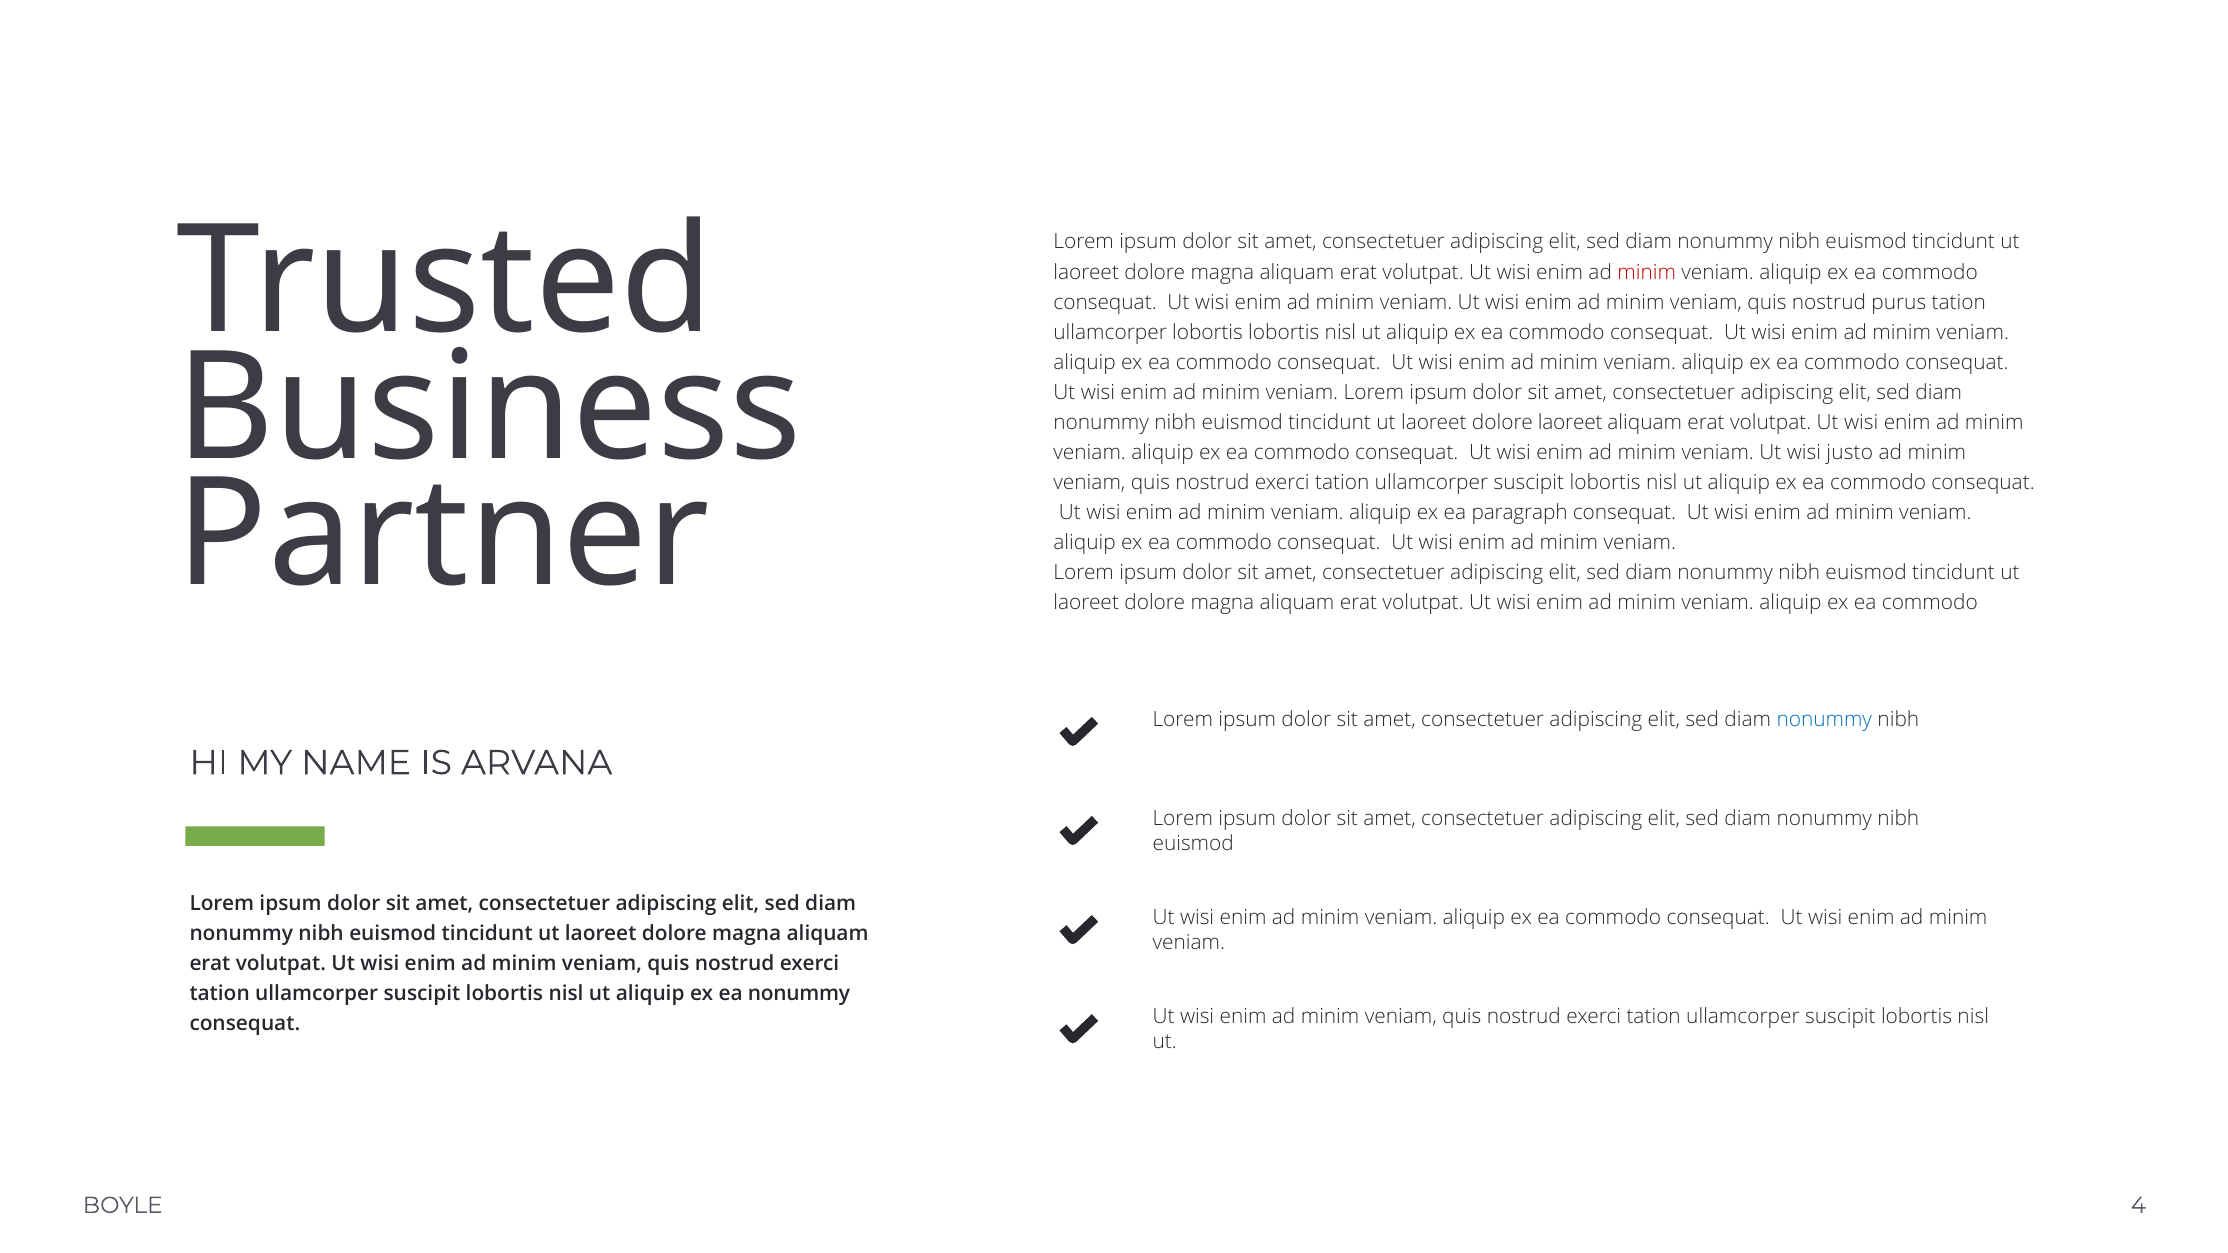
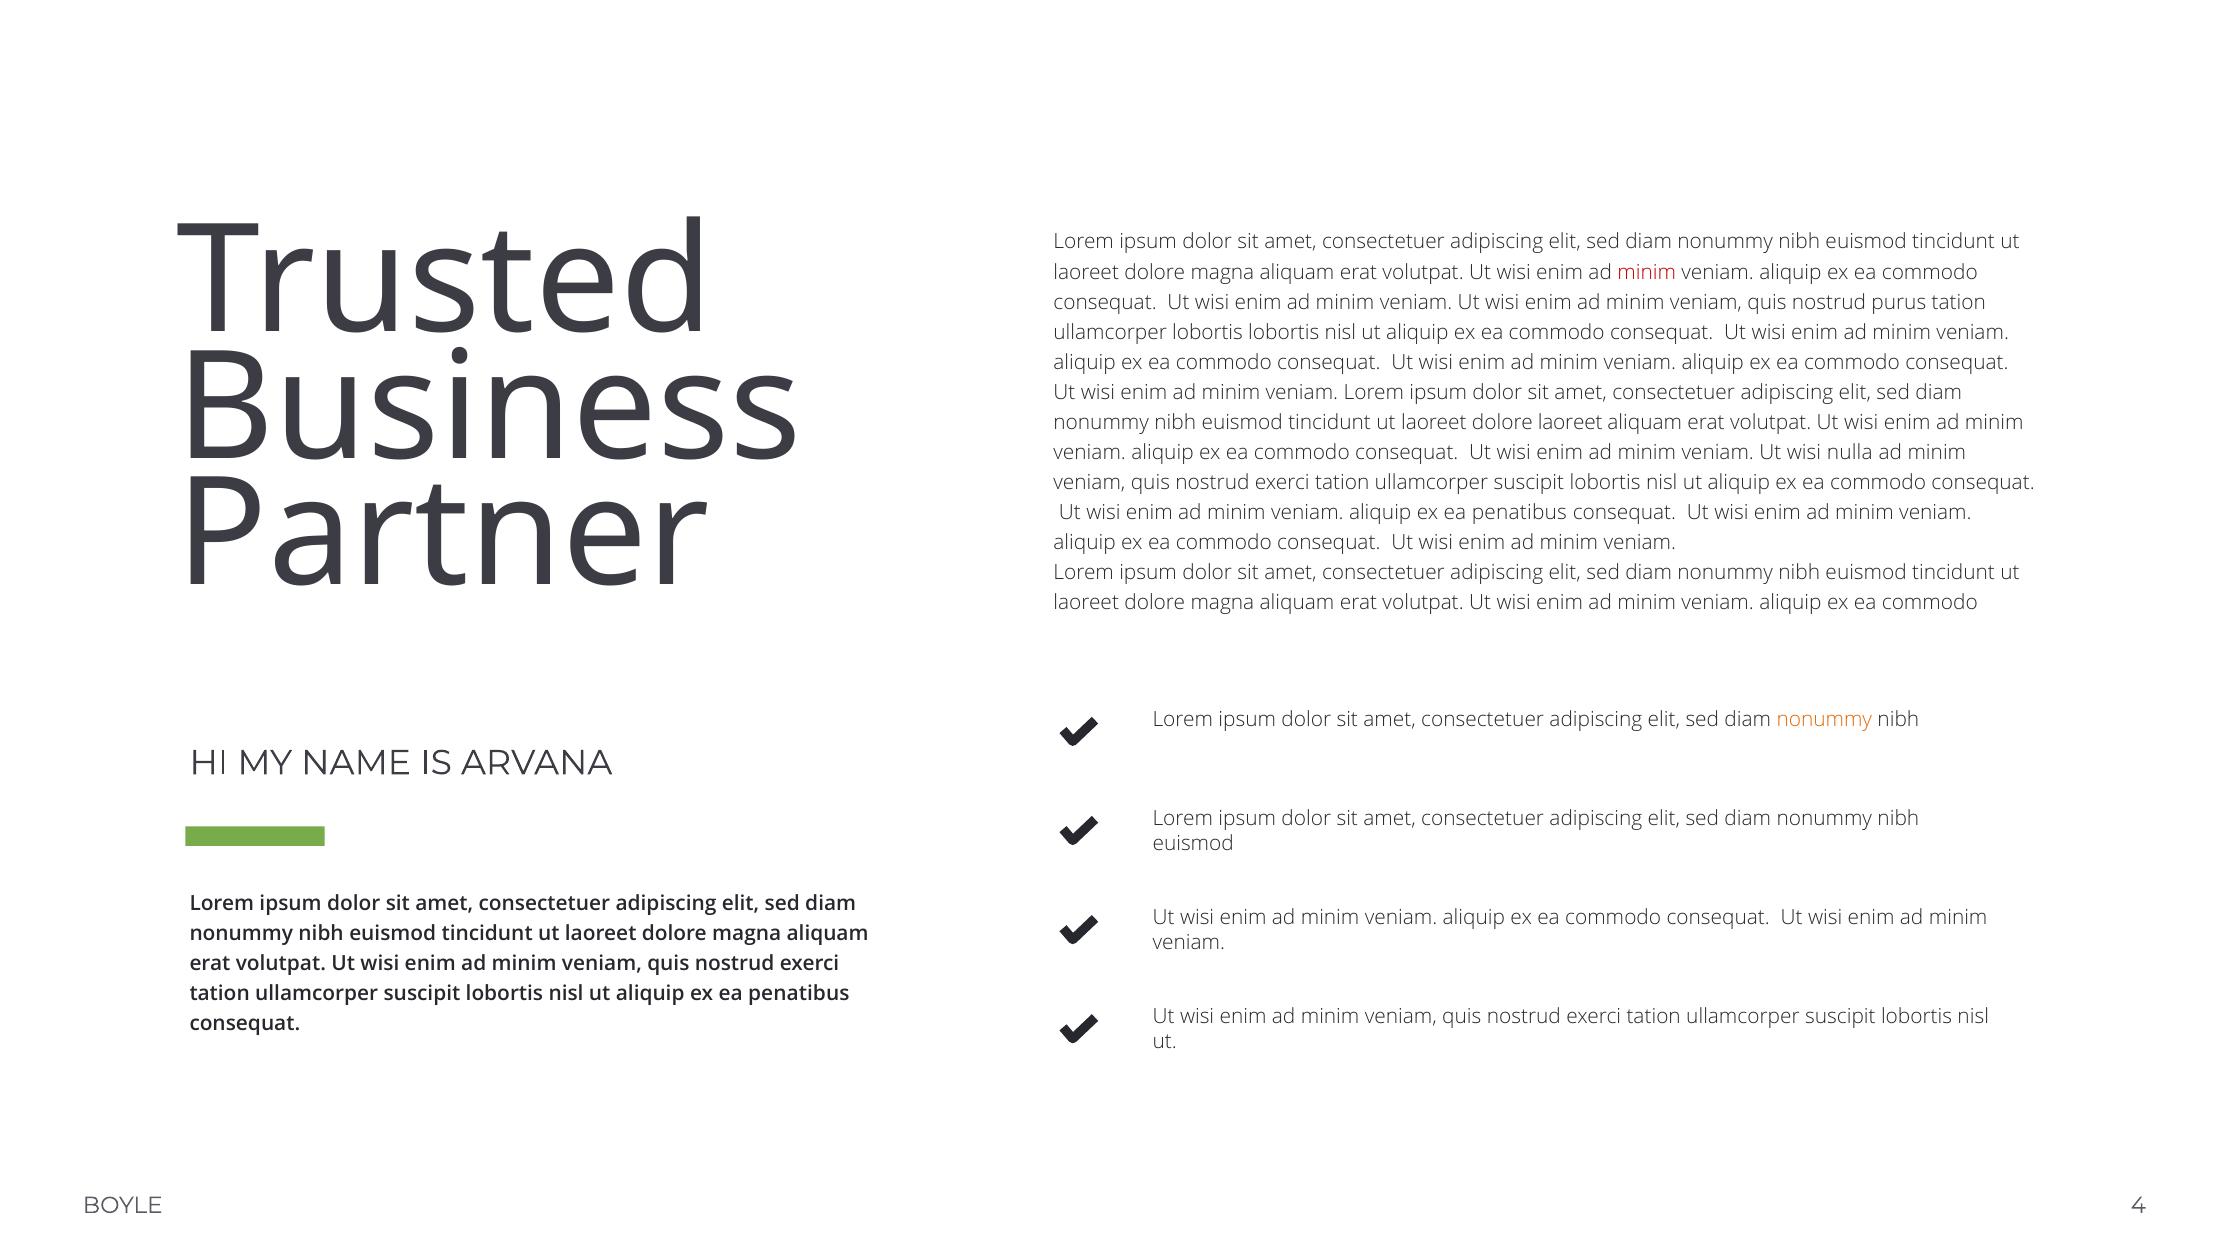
justo: justo -> nulla
paragraph at (1520, 513): paragraph -> penatibus
nonummy at (1824, 720) colour: blue -> orange
nonummy at (799, 994): nonummy -> penatibus
